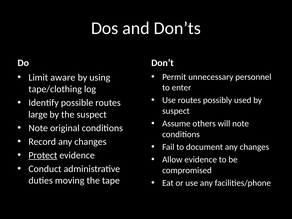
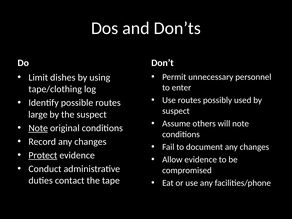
aware: aware -> dishes
Note at (38, 128) underline: none -> present
moving: moving -> contact
